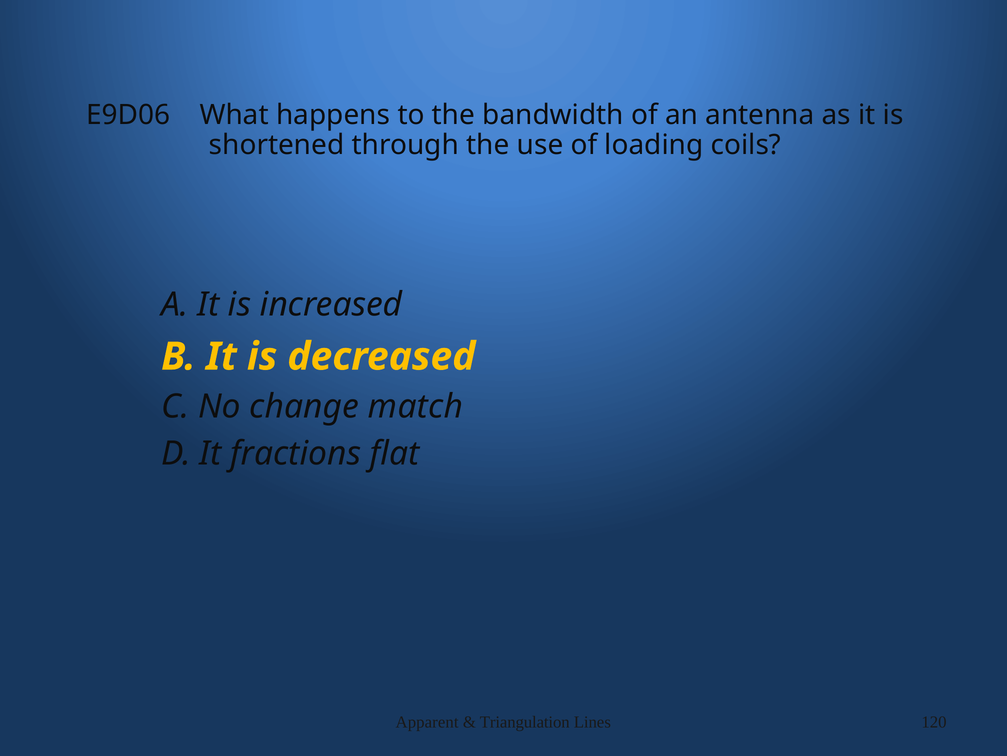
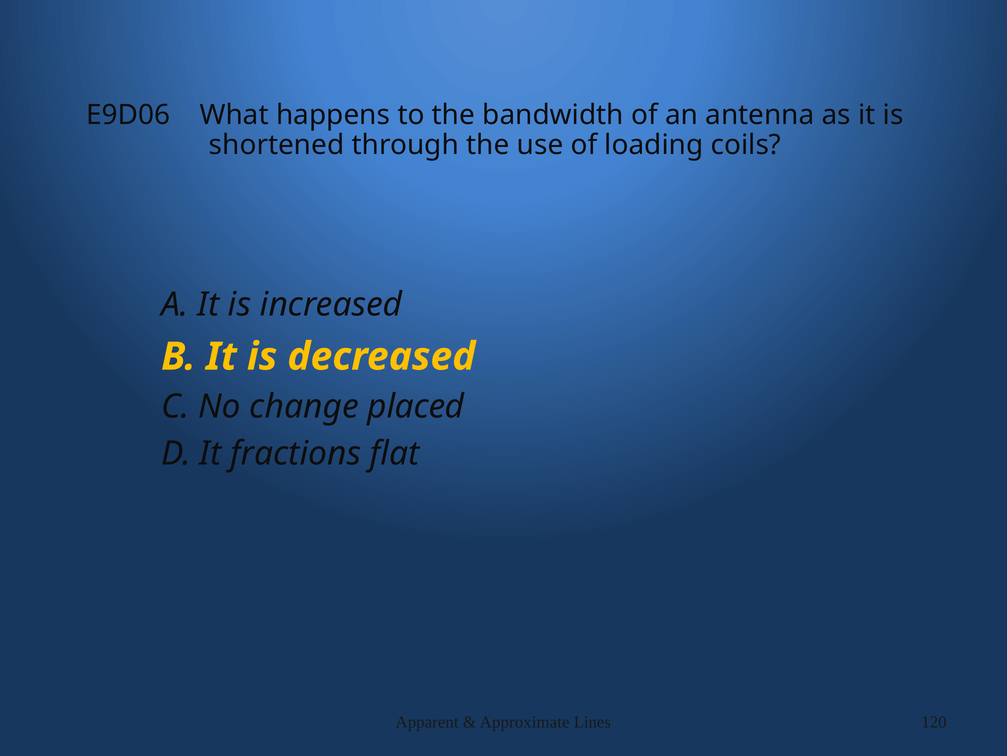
match: match -> placed
Triangulation: Triangulation -> Approximate
